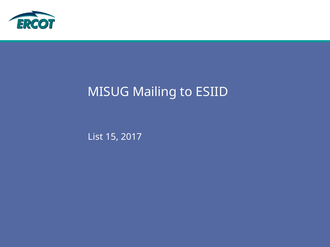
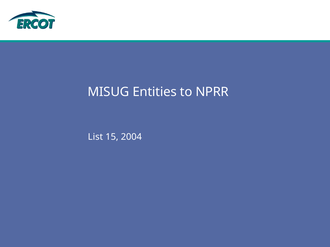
Mailing: Mailing -> Entities
ESIID: ESIID -> NPRR
2017: 2017 -> 2004
